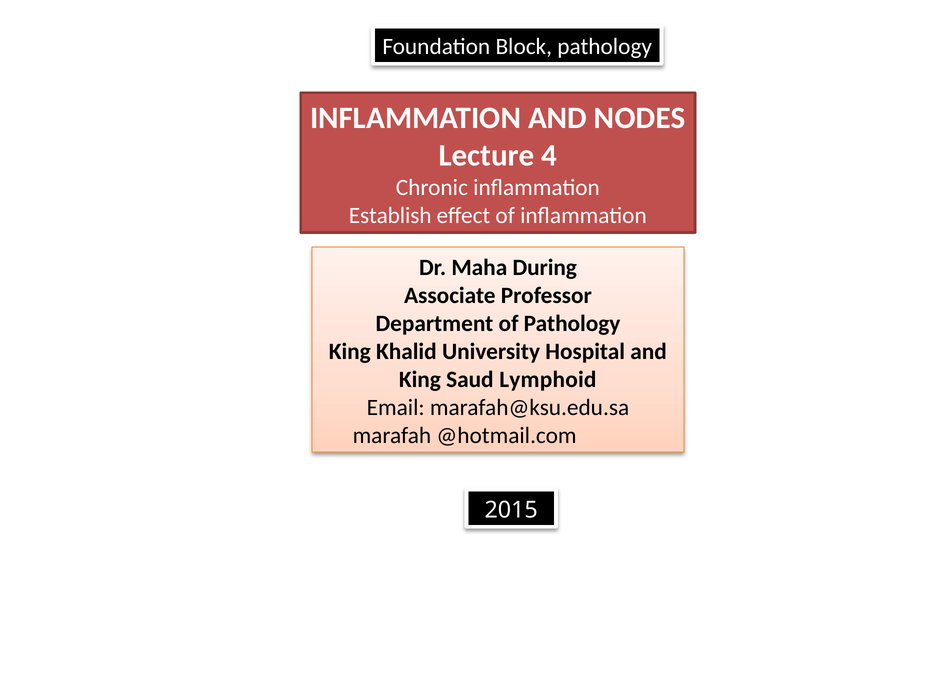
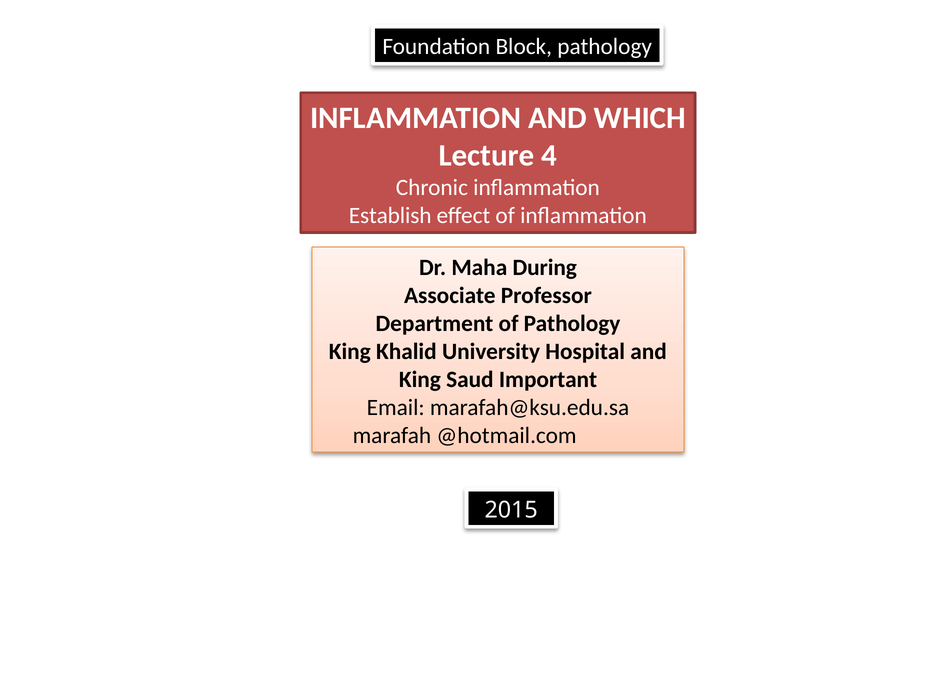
NODES: NODES -> WHICH
Lymphoid: Lymphoid -> Important
